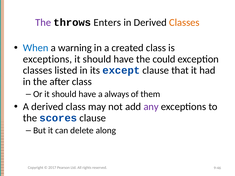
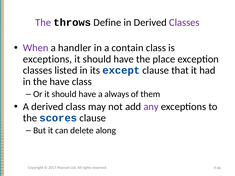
Enters: Enters -> Define
Classes at (184, 22) colour: orange -> purple
When colour: blue -> purple
warning: warning -> handler
created: created -> contain
could: could -> place
the after: after -> have
